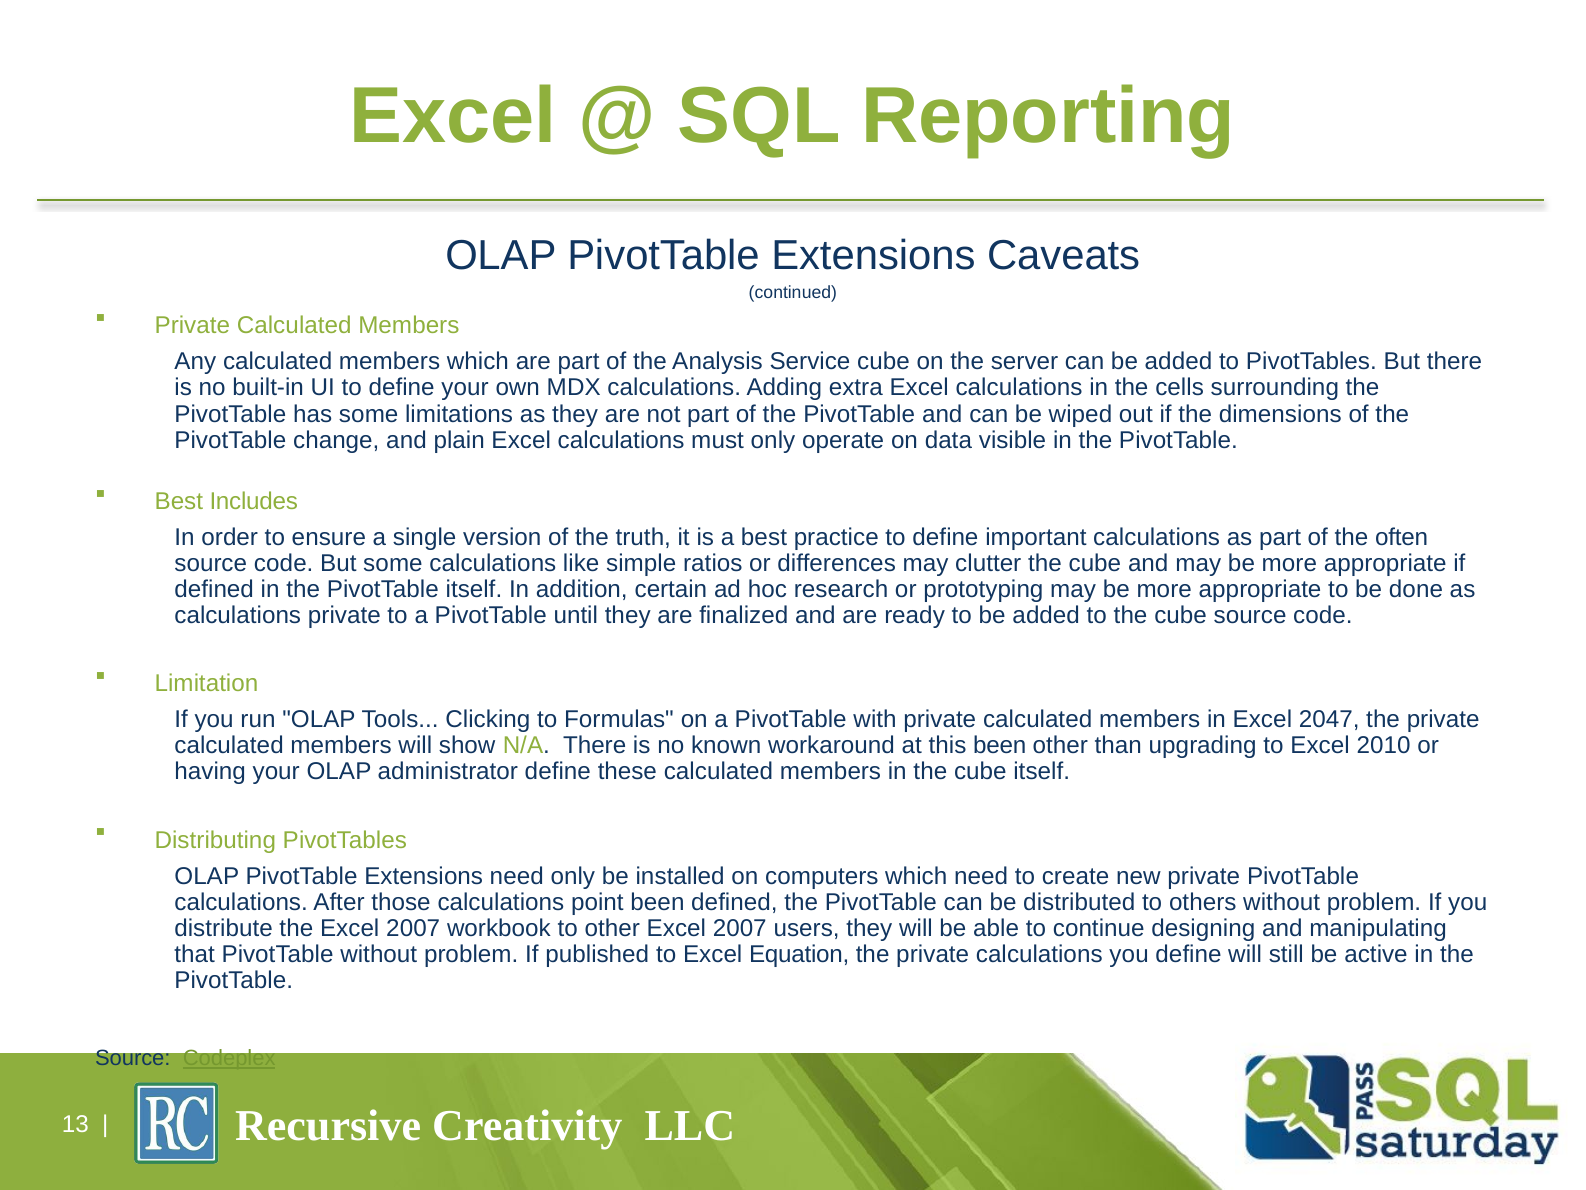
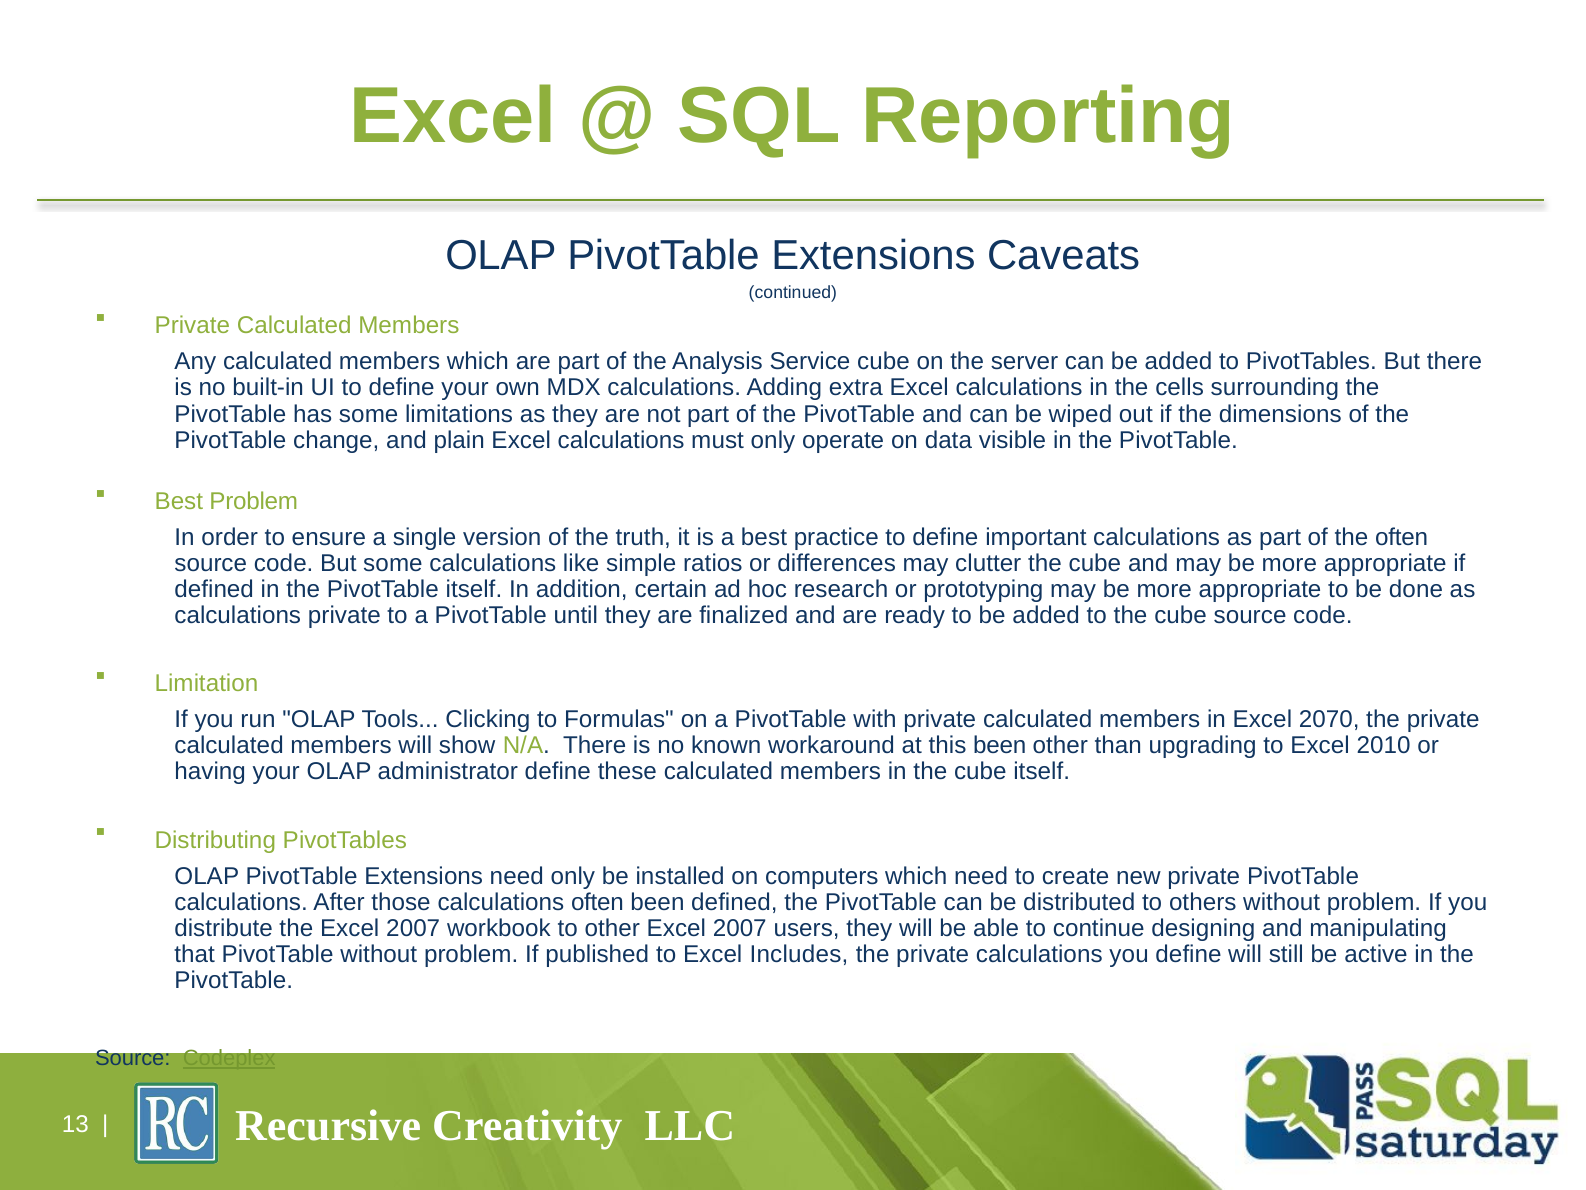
Best Includes: Includes -> Problem
2047: 2047 -> 2070
calculations point: point -> often
Equation: Equation -> Includes
